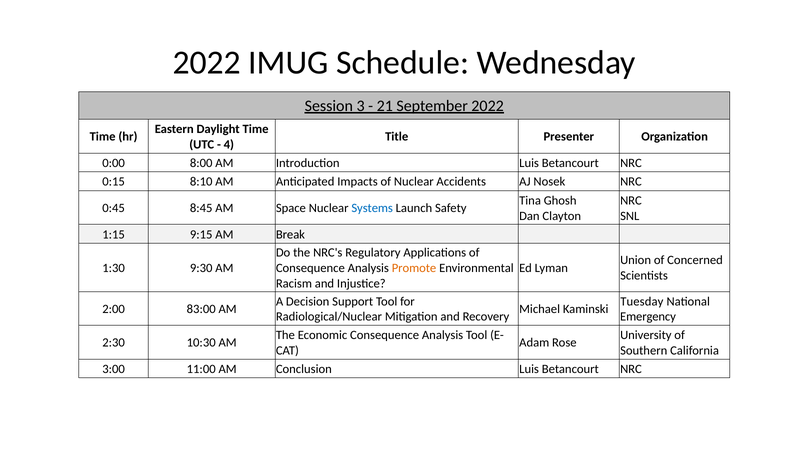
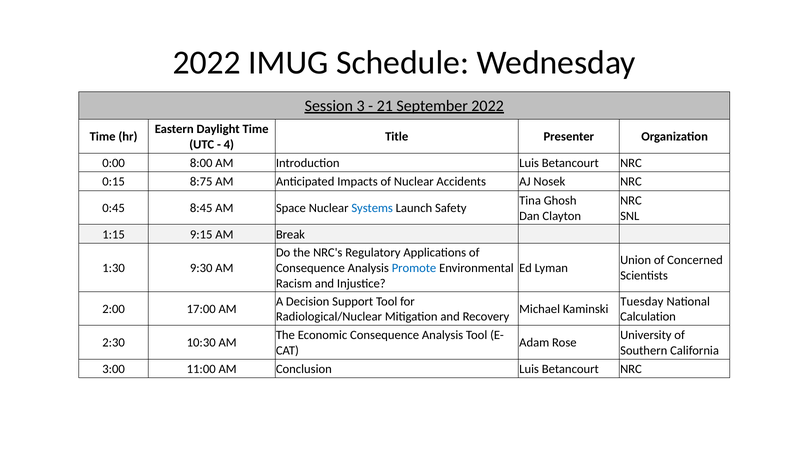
8:10: 8:10 -> 8:75
Promote colour: orange -> blue
83:00: 83:00 -> 17:00
Emergency: Emergency -> Calculation
